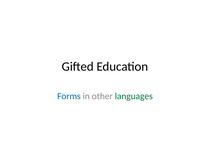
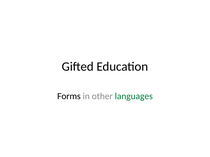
Forms colour: blue -> black
